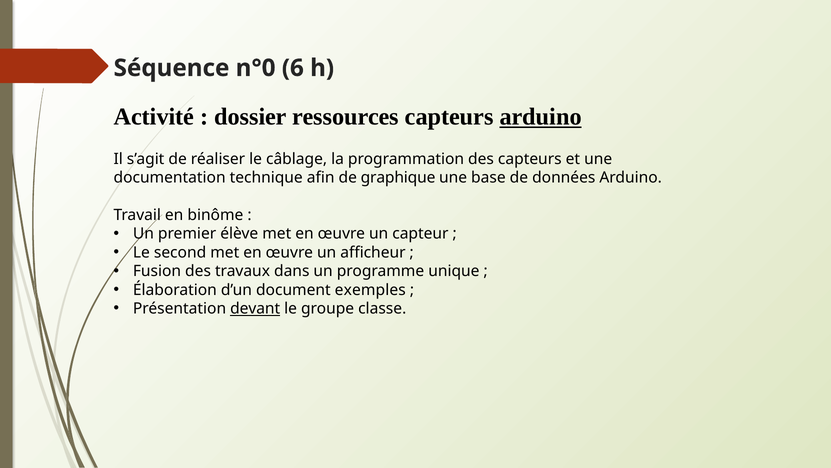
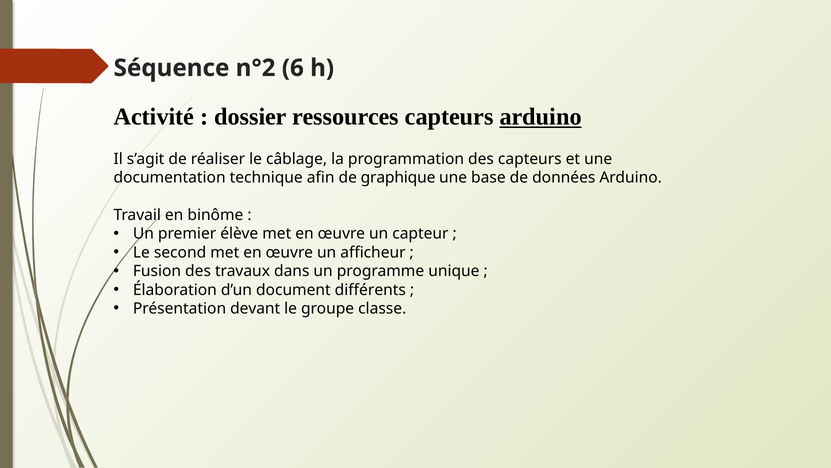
n°0: n°0 -> n°2
exemples: exemples -> différents
devant underline: present -> none
